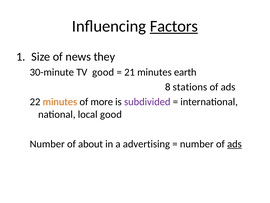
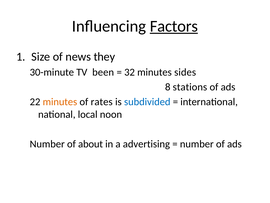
TV good: good -> been
21: 21 -> 32
earth: earth -> sides
more: more -> rates
subdivided colour: purple -> blue
local good: good -> noon
ads at (234, 144) underline: present -> none
